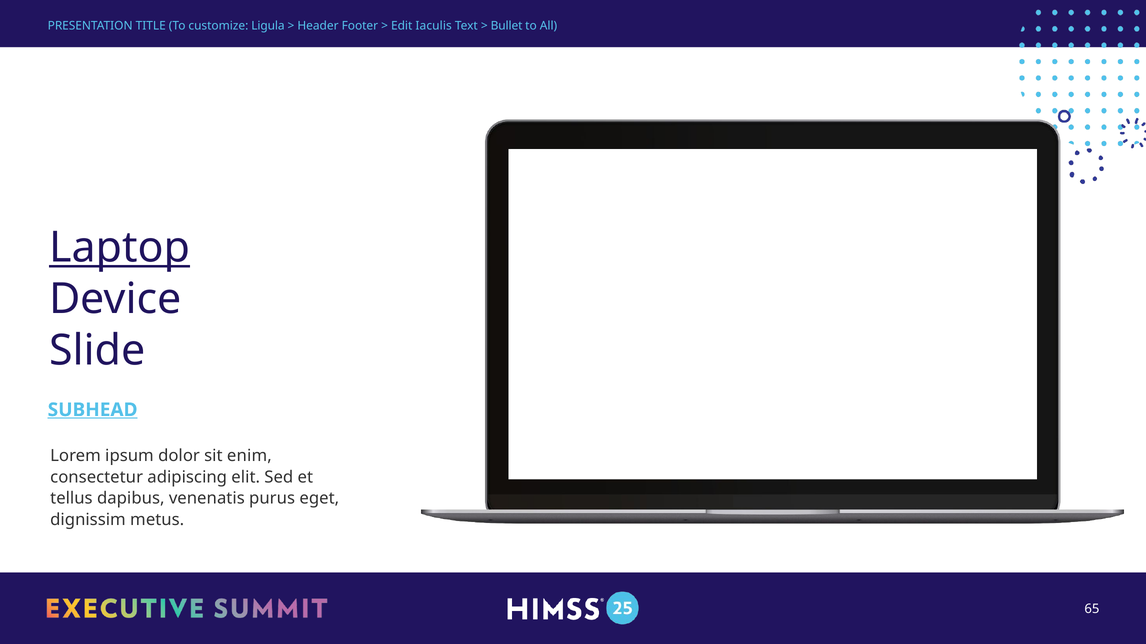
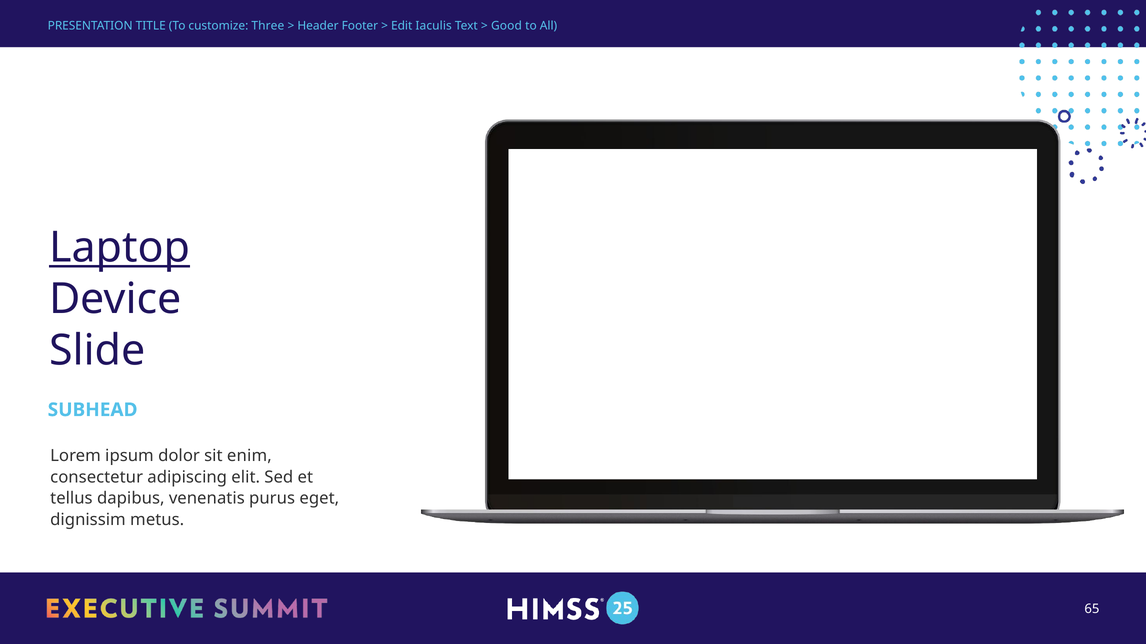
Ligula: Ligula -> Three
Bullet: Bullet -> Good
SUBHEAD underline: present -> none
